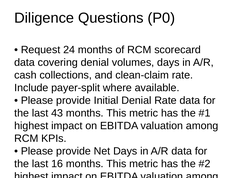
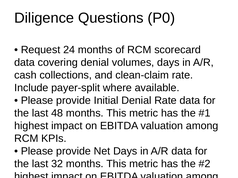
43: 43 -> 48
16: 16 -> 32
